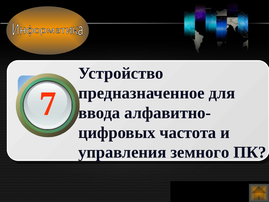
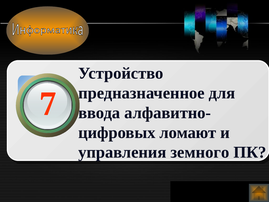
частота: частота -> ломают
